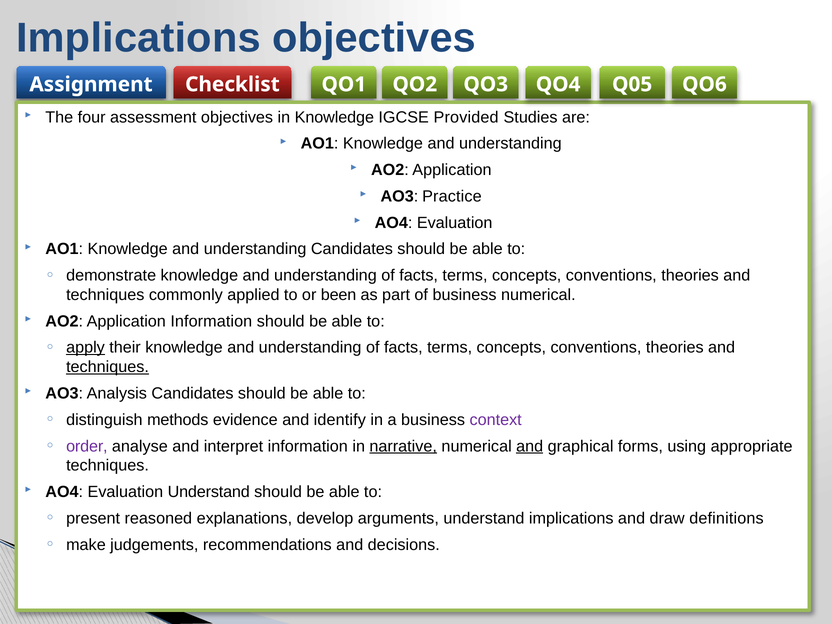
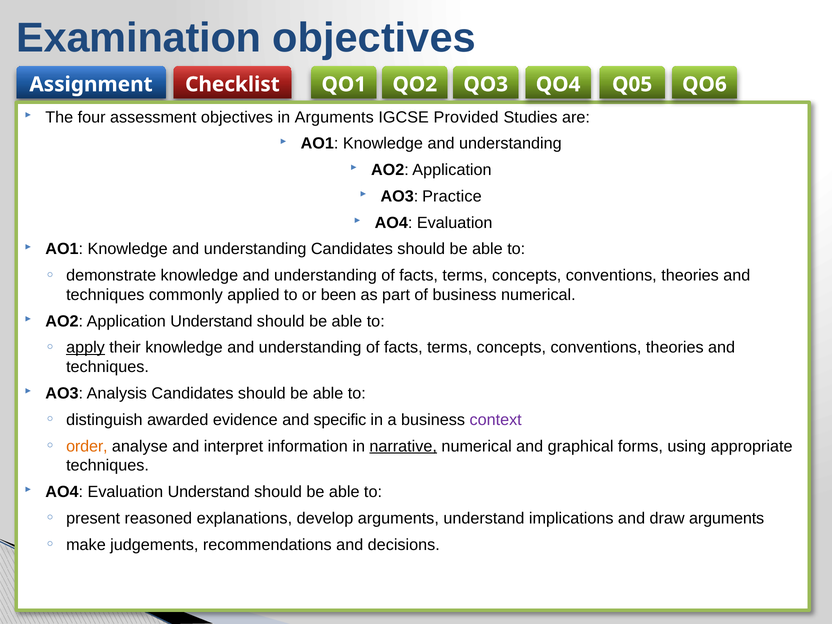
Implications at (138, 38): Implications -> Examination
in Knowledge: Knowledge -> Arguments
Application Information: Information -> Understand
techniques at (108, 367) underline: present -> none
methods: methods -> awarded
identify: identify -> specific
order colour: purple -> orange
and at (530, 446) underline: present -> none
draw definitions: definitions -> arguments
